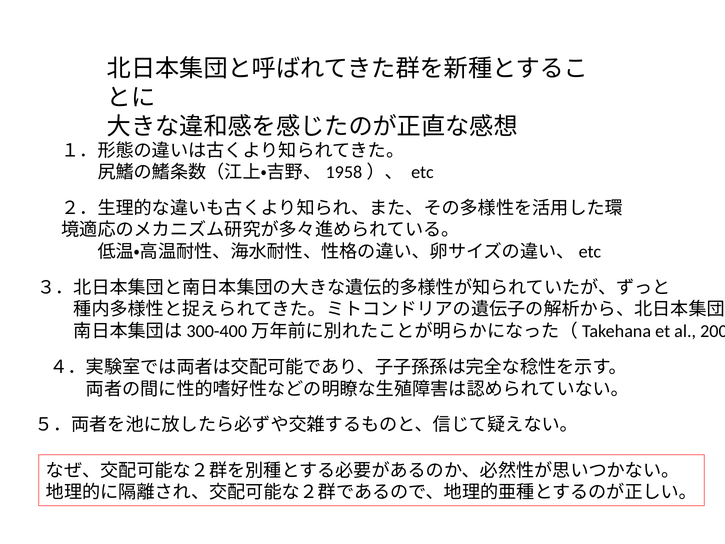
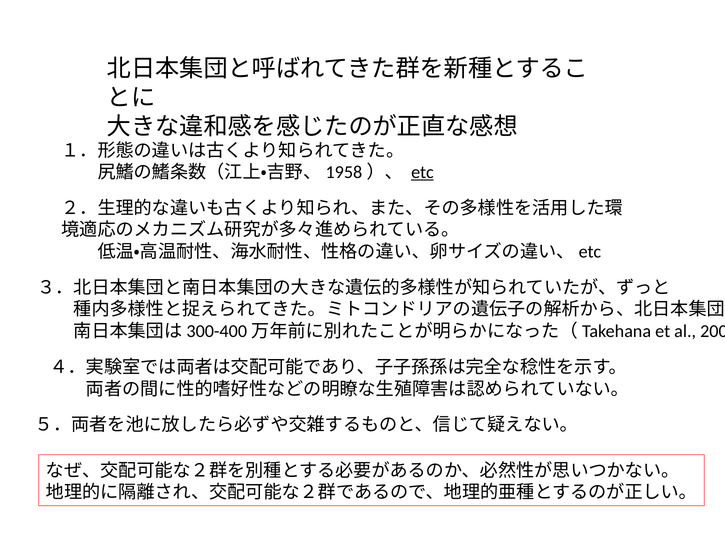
etc underline: none -> present
